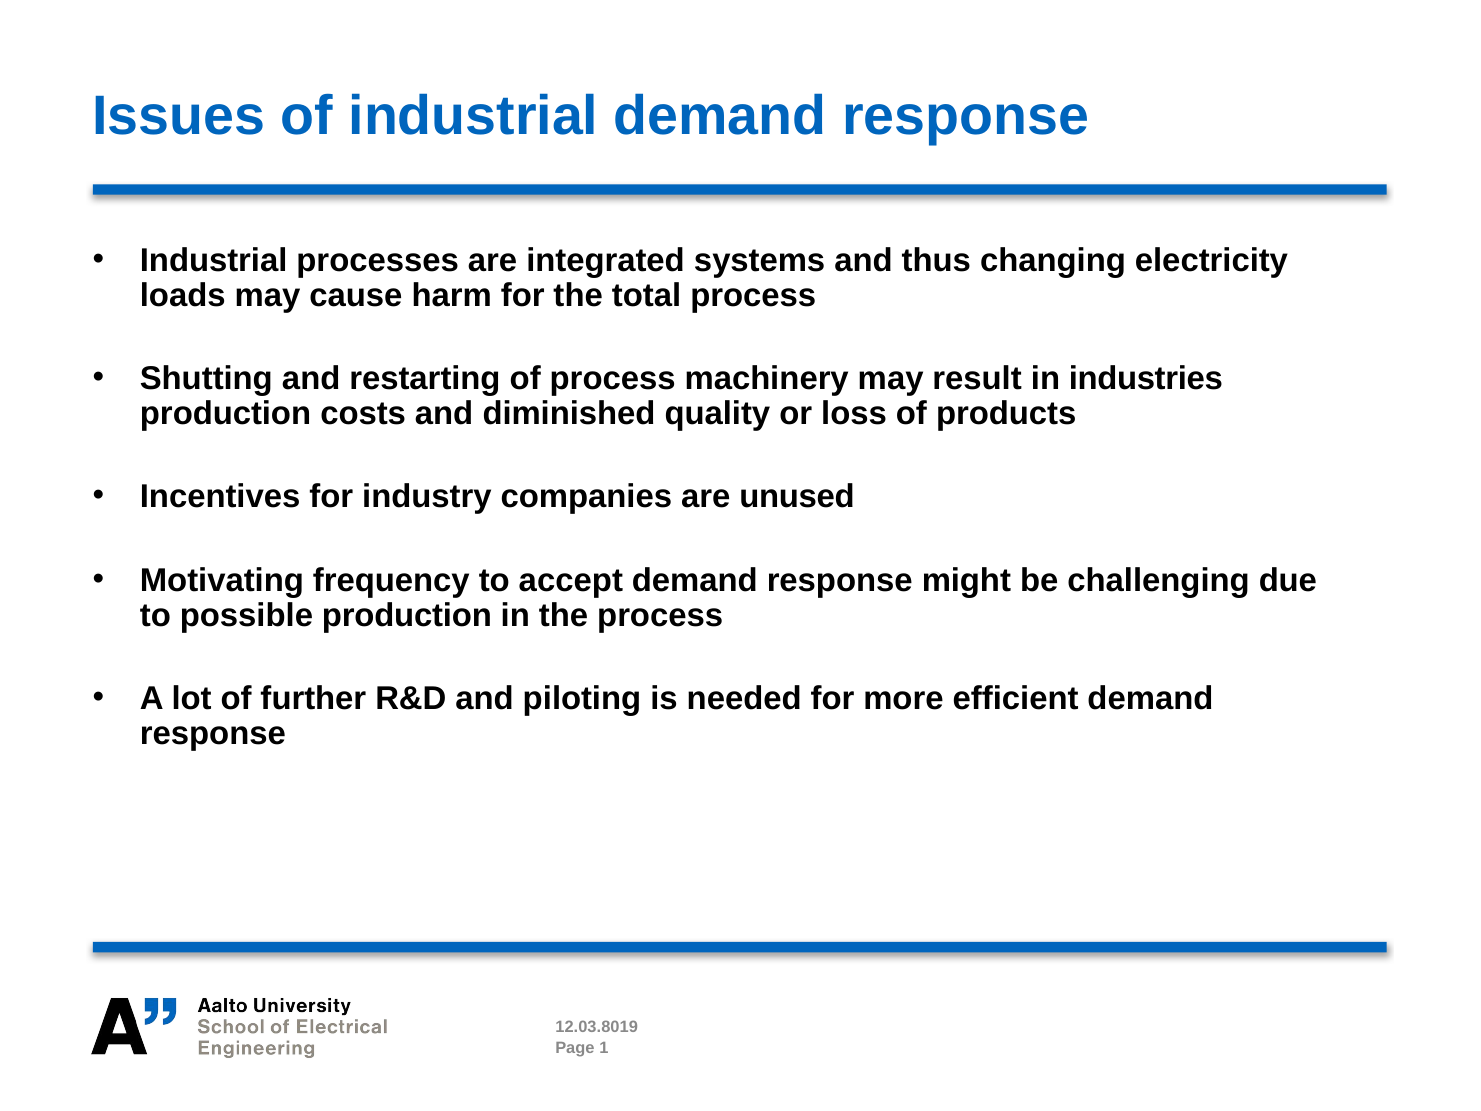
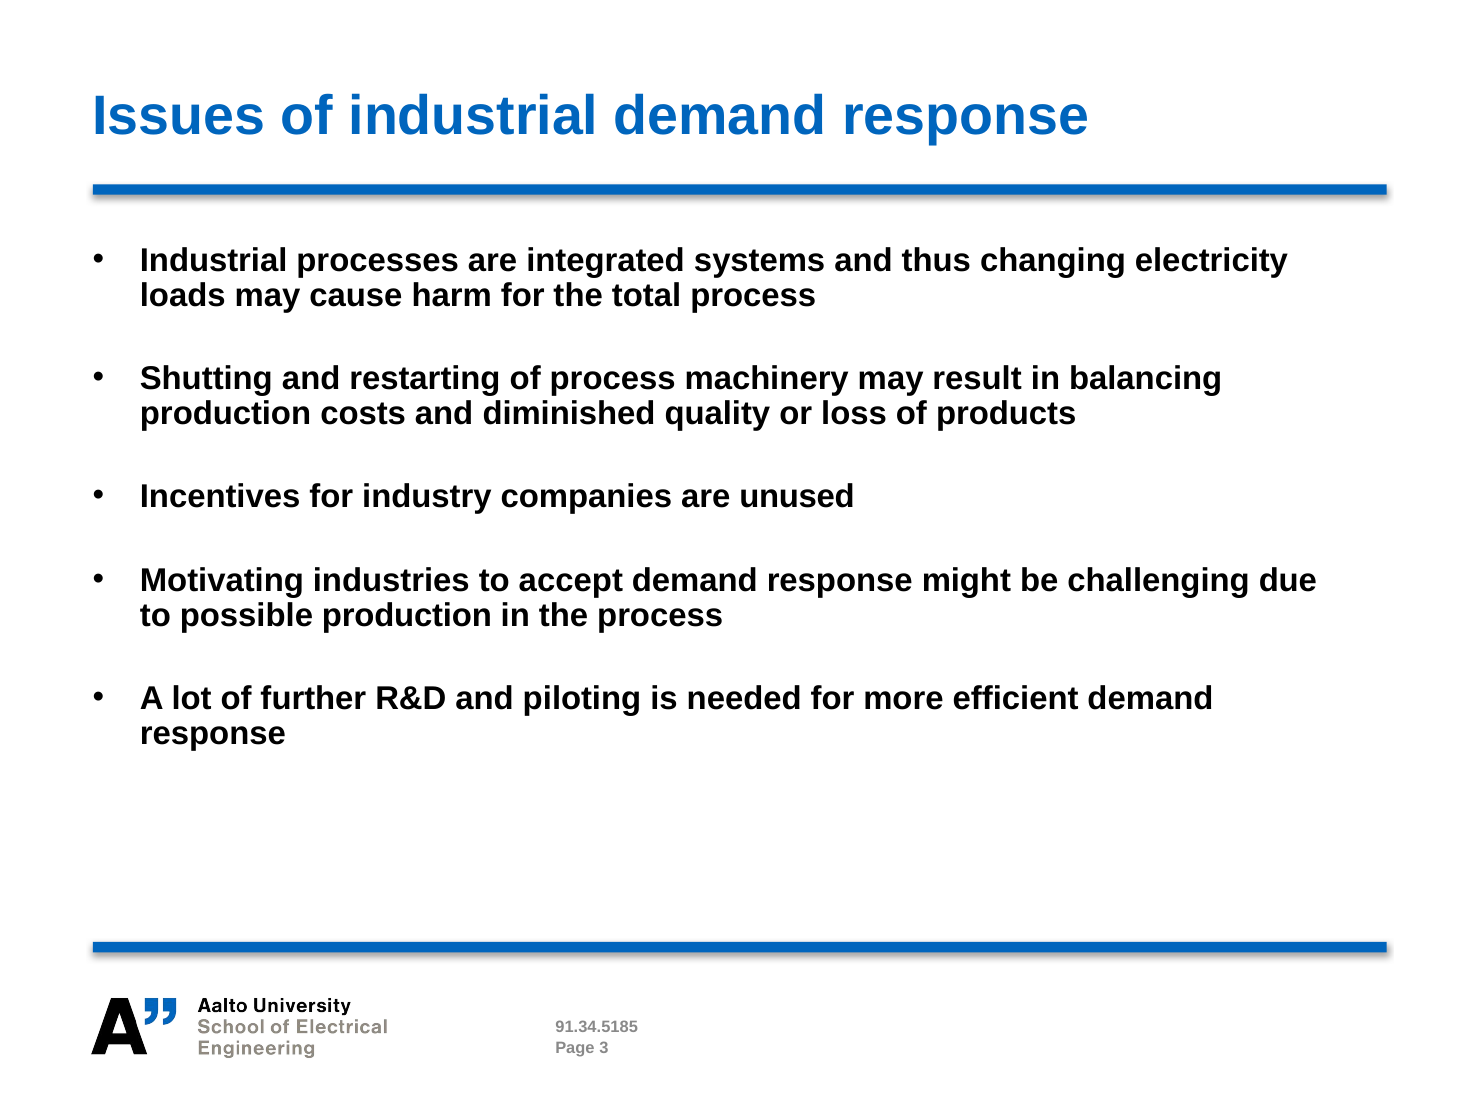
industries: industries -> balancing
frequency: frequency -> industries
12.03.8019: 12.03.8019 -> 91.34.5185
1: 1 -> 3
